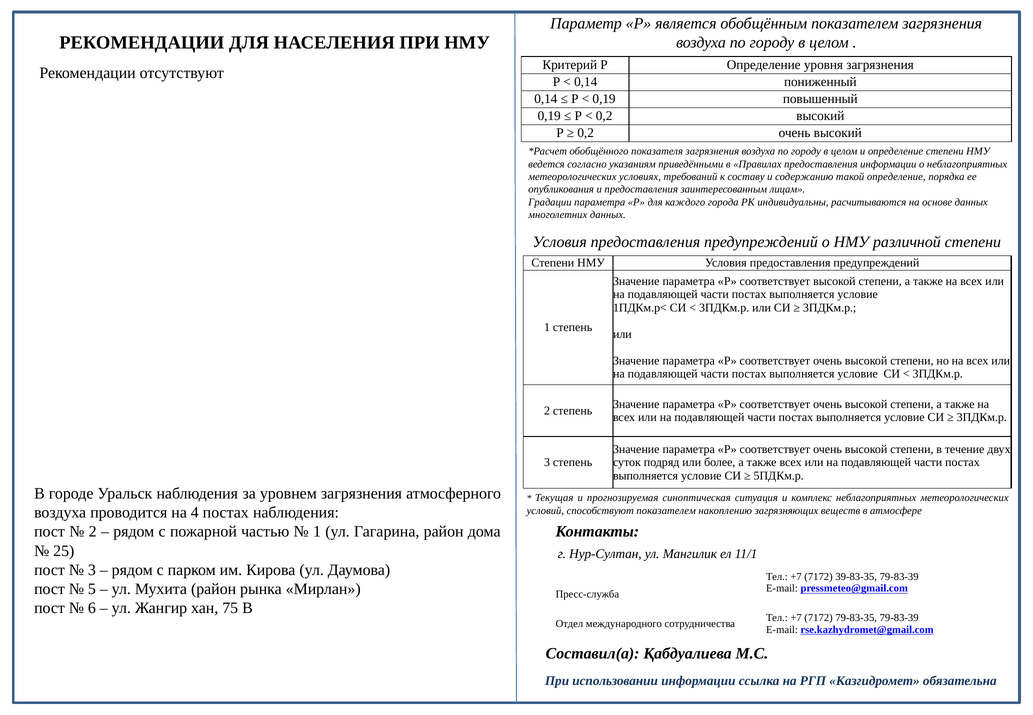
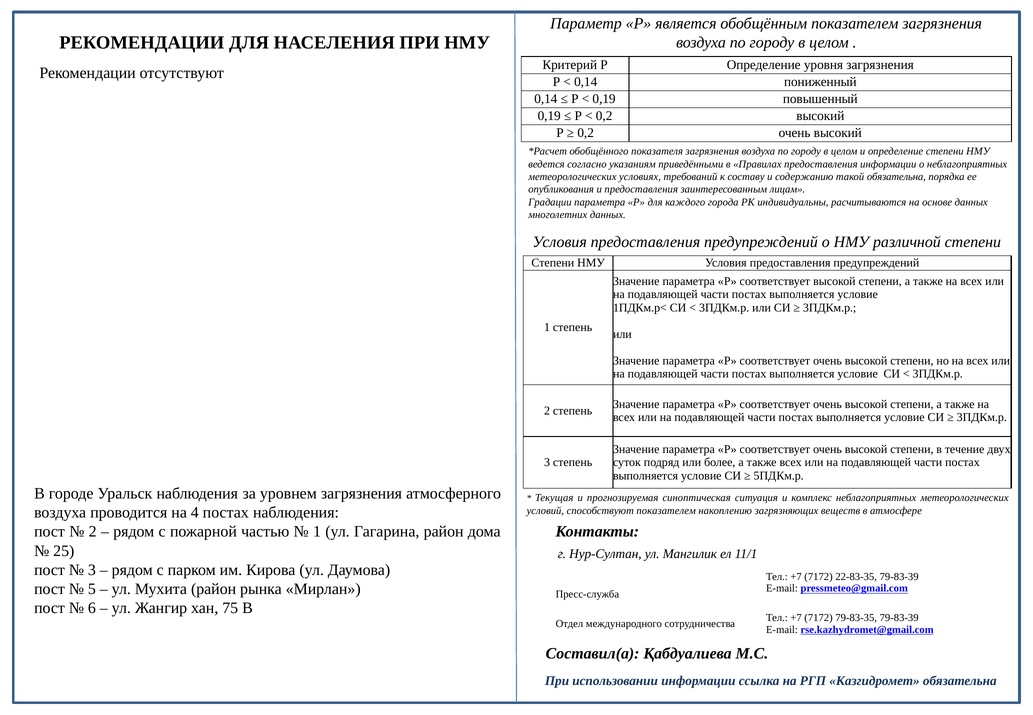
такой определение: определение -> обязательна
39-83-35: 39-83-35 -> 22-83-35
